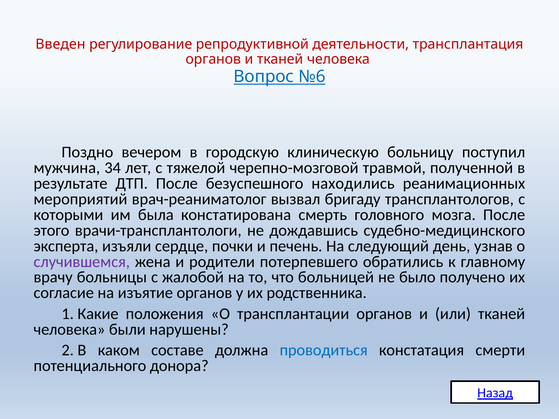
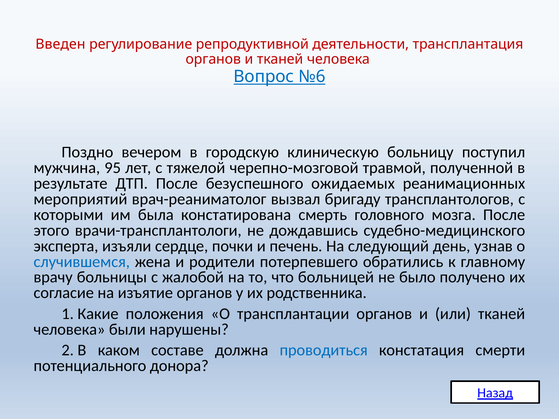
34: 34 -> 95
находились: находились -> ожидаемых
случившемся colour: purple -> blue
